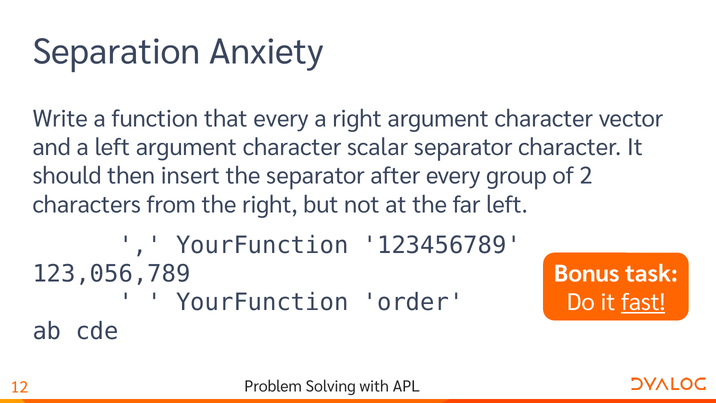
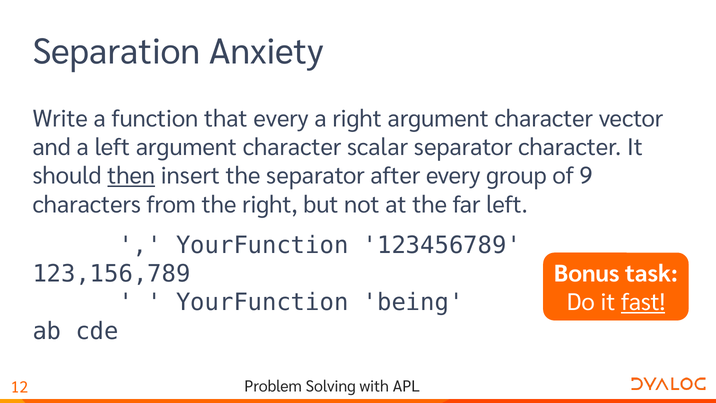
then underline: none -> present
2: 2 -> 9
123,056,789: 123,056,789 -> 123,156,789
order: order -> being
